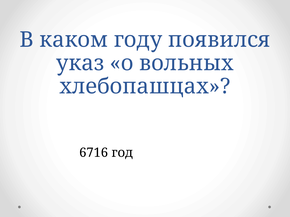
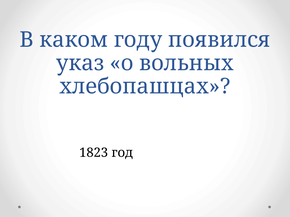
6716: 6716 -> 1823
